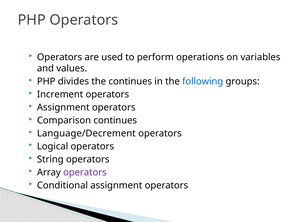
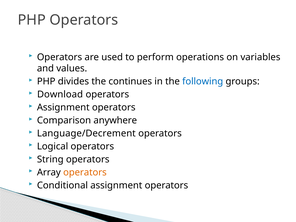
Increment: Increment -> Download
Comparison continues: continues -> anywhere
operators at (85, 172) colour: purple -> orange
